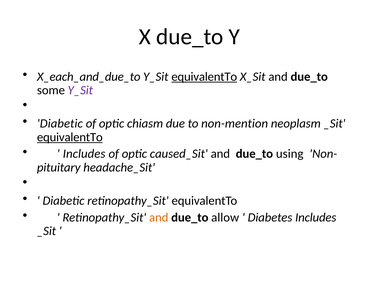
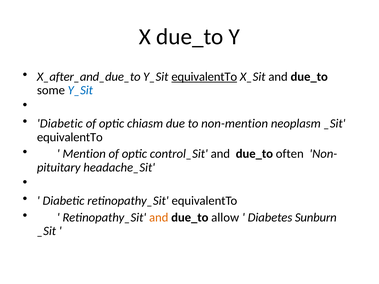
X_each_and_due_to: X_each_and_due_to -> X_after_and_due_to
Y_Sit at (80, 90) colour: purple -> blue
equivalentTo at (70, 137) underline: present -> none
Includes at (84, 154): Includes -> Mention
caused_Sit: caused_Sit -> control_Sit
using: using -> often
Diabetes Includes: Includes -> Sunburn
